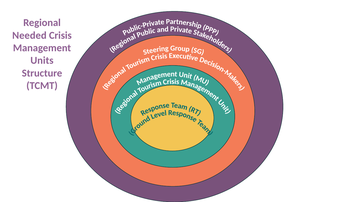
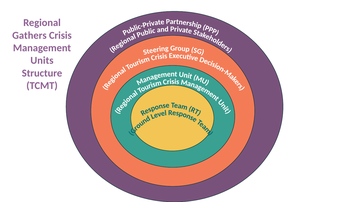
Needed: Needed -> Gathers
